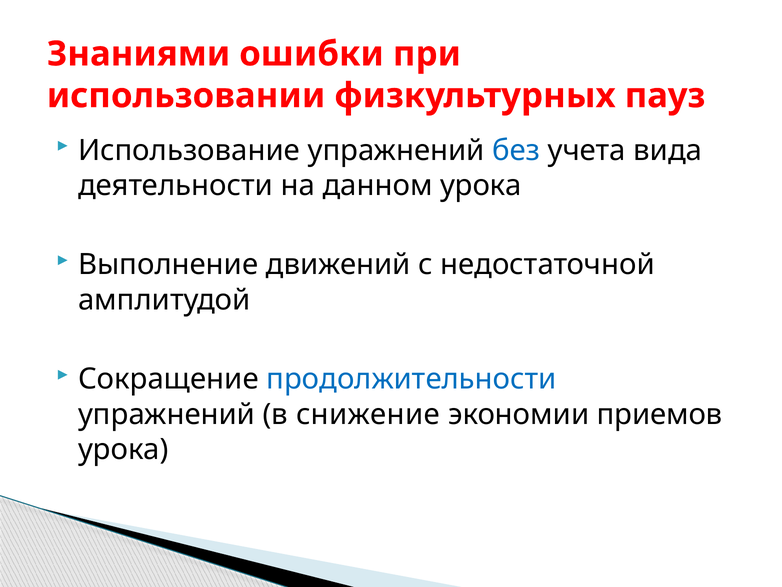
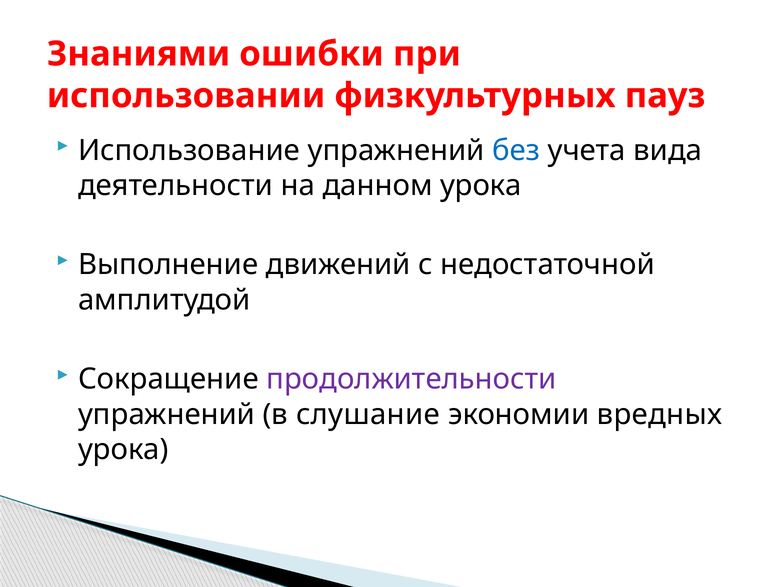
продолжительности colour: blue -> purple
снижение: снижение -> слушание
приемов: приемов -> вредных
